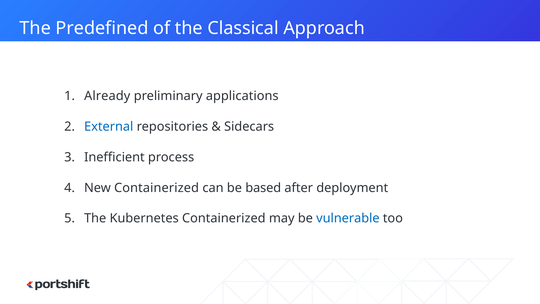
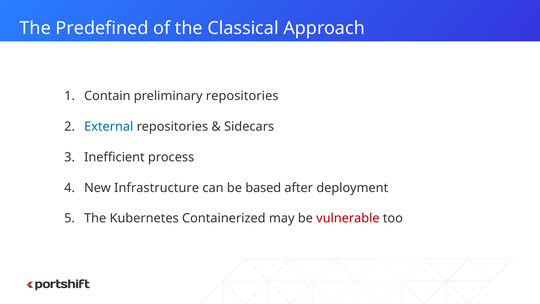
Already: Already -> Contain
preliminary applications: applications -> repositories
New Containerized: Containerized -> Infrastructure
vulnerable colour: blue -> red
